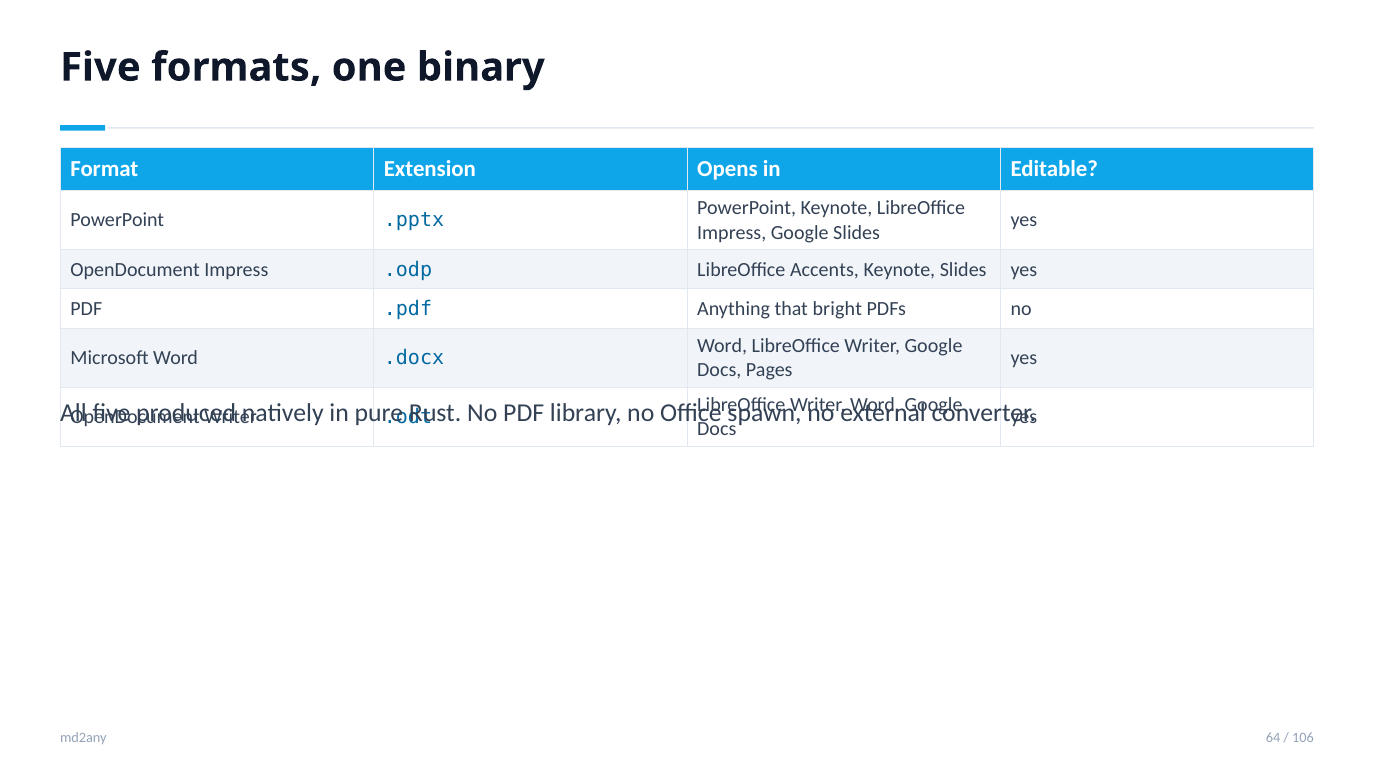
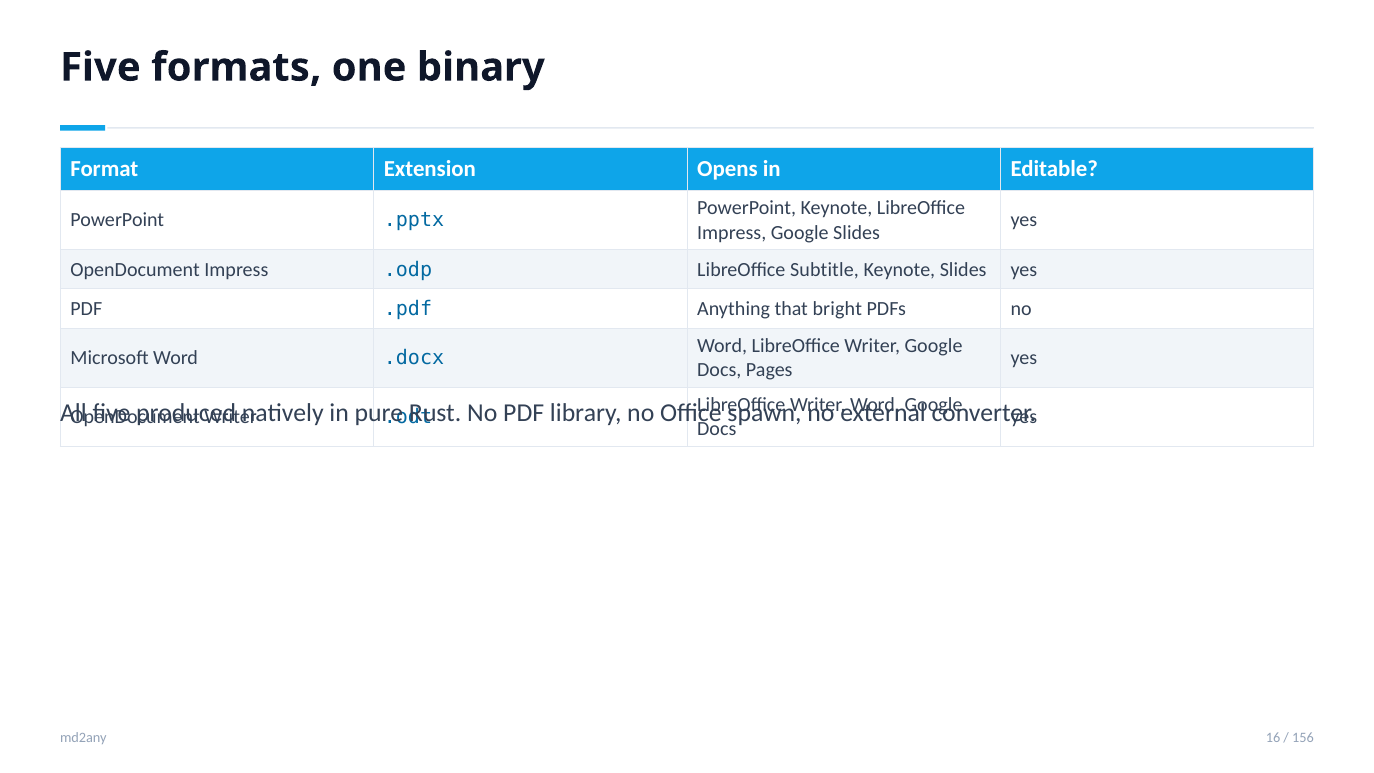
Accents: Accents -> Subtitle
64: 64 -> 16
106: 106 -> 156
